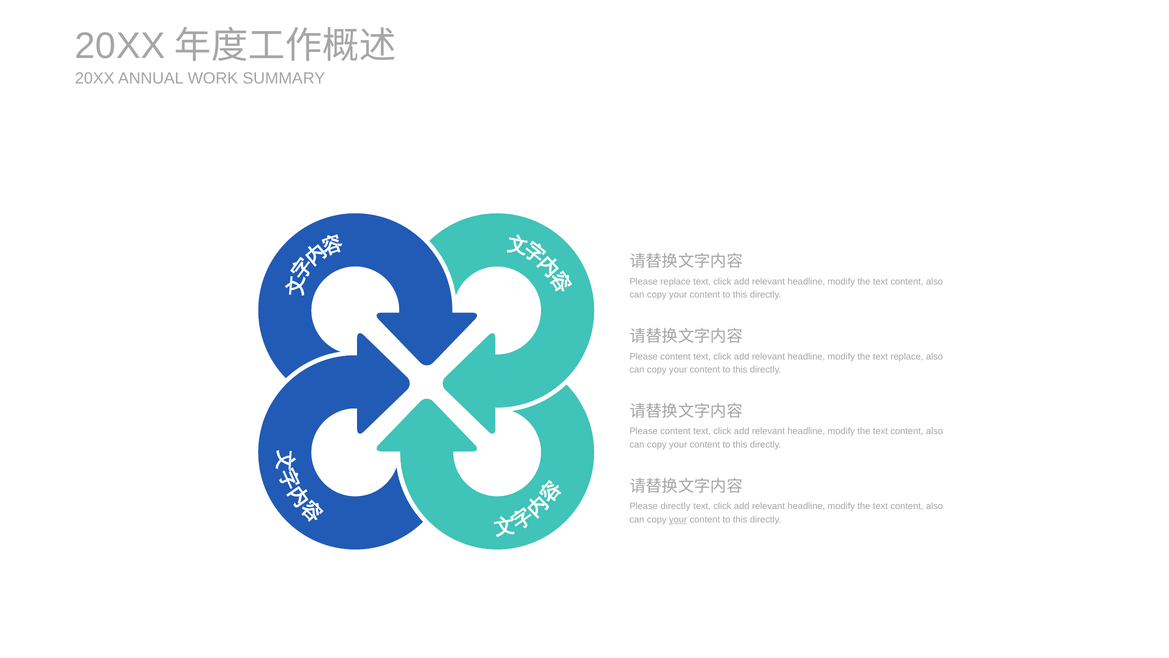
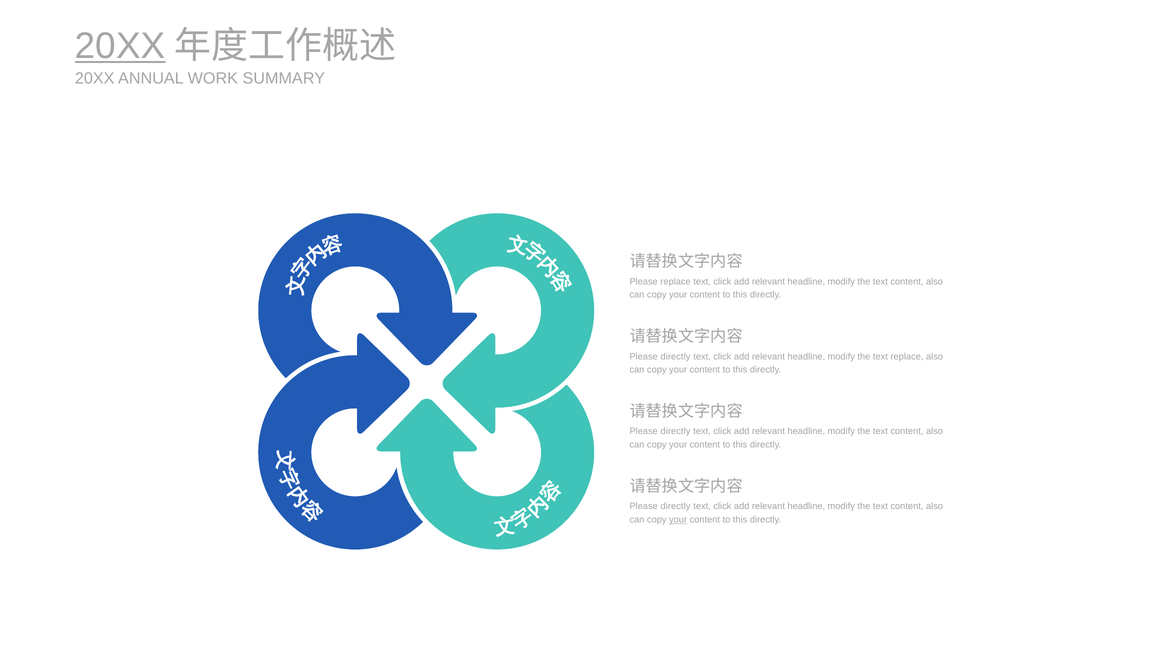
20XX at (120, 46) underline: none -> present
content at (676, 356): content -> directly
content at (676, 431): content -> directly
